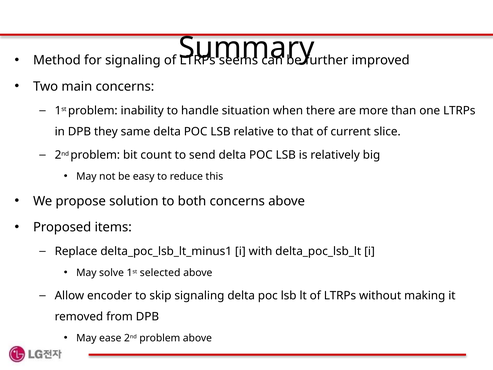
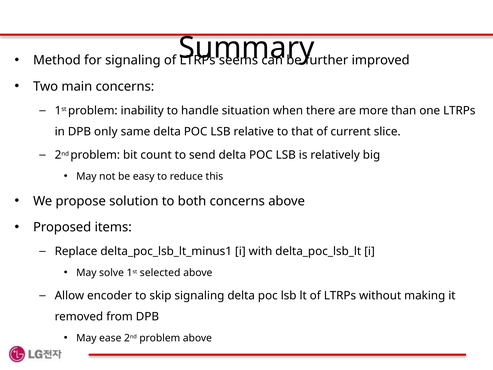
they: they -> only
